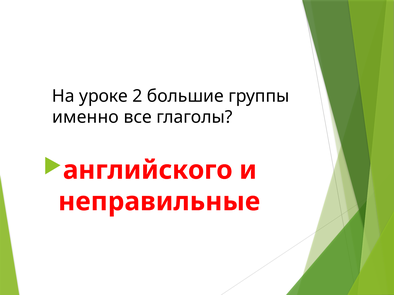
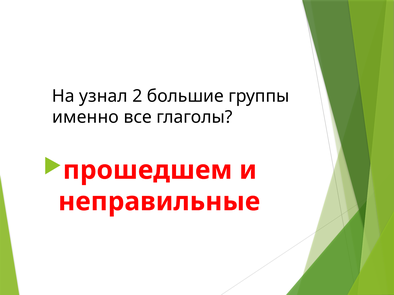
уроке: уроке -> узнал
английского: английского -> прошедшем
